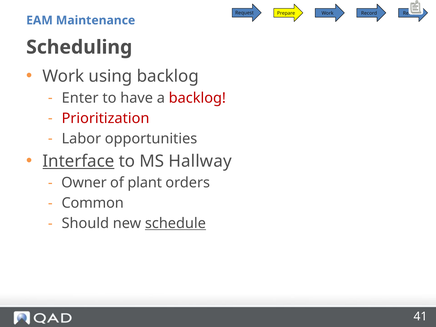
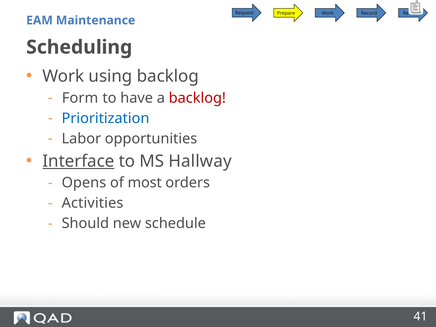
Enter: Enter -> Form
Prioritization colour: red -> blue
Owner: Owner -> Opens
plant: plant -> most
Common: Common -> Activities
schedule underline: present -> none
